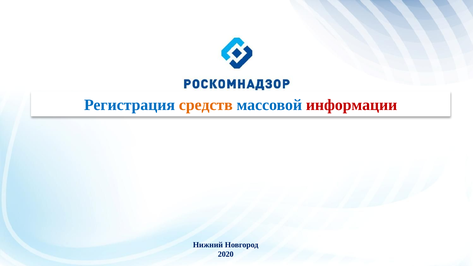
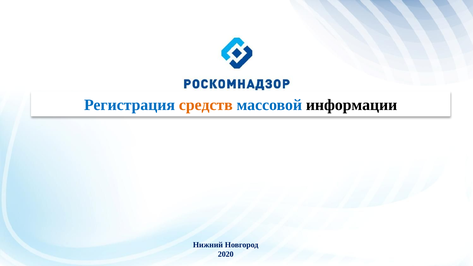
информации colour: red -> black
